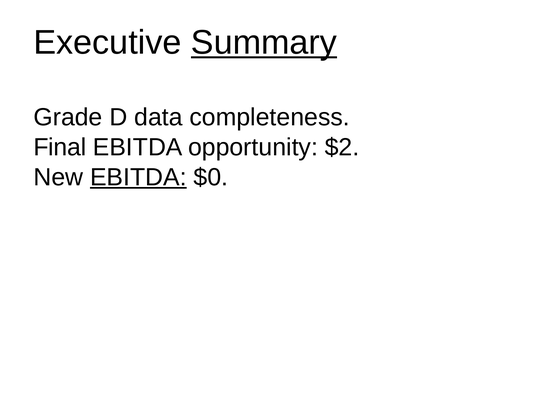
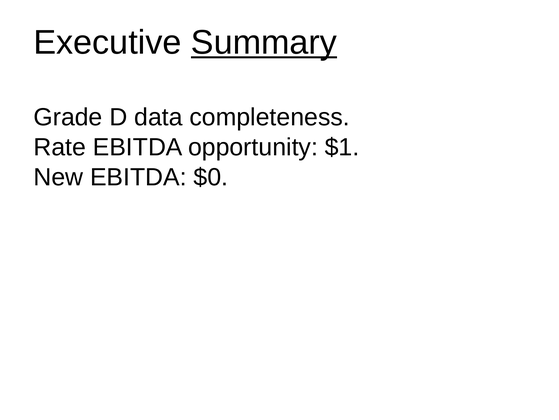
Final: Final -> Rate
$2: $2 -> $1
EBITDA at (138, 177) underline: present -> none
